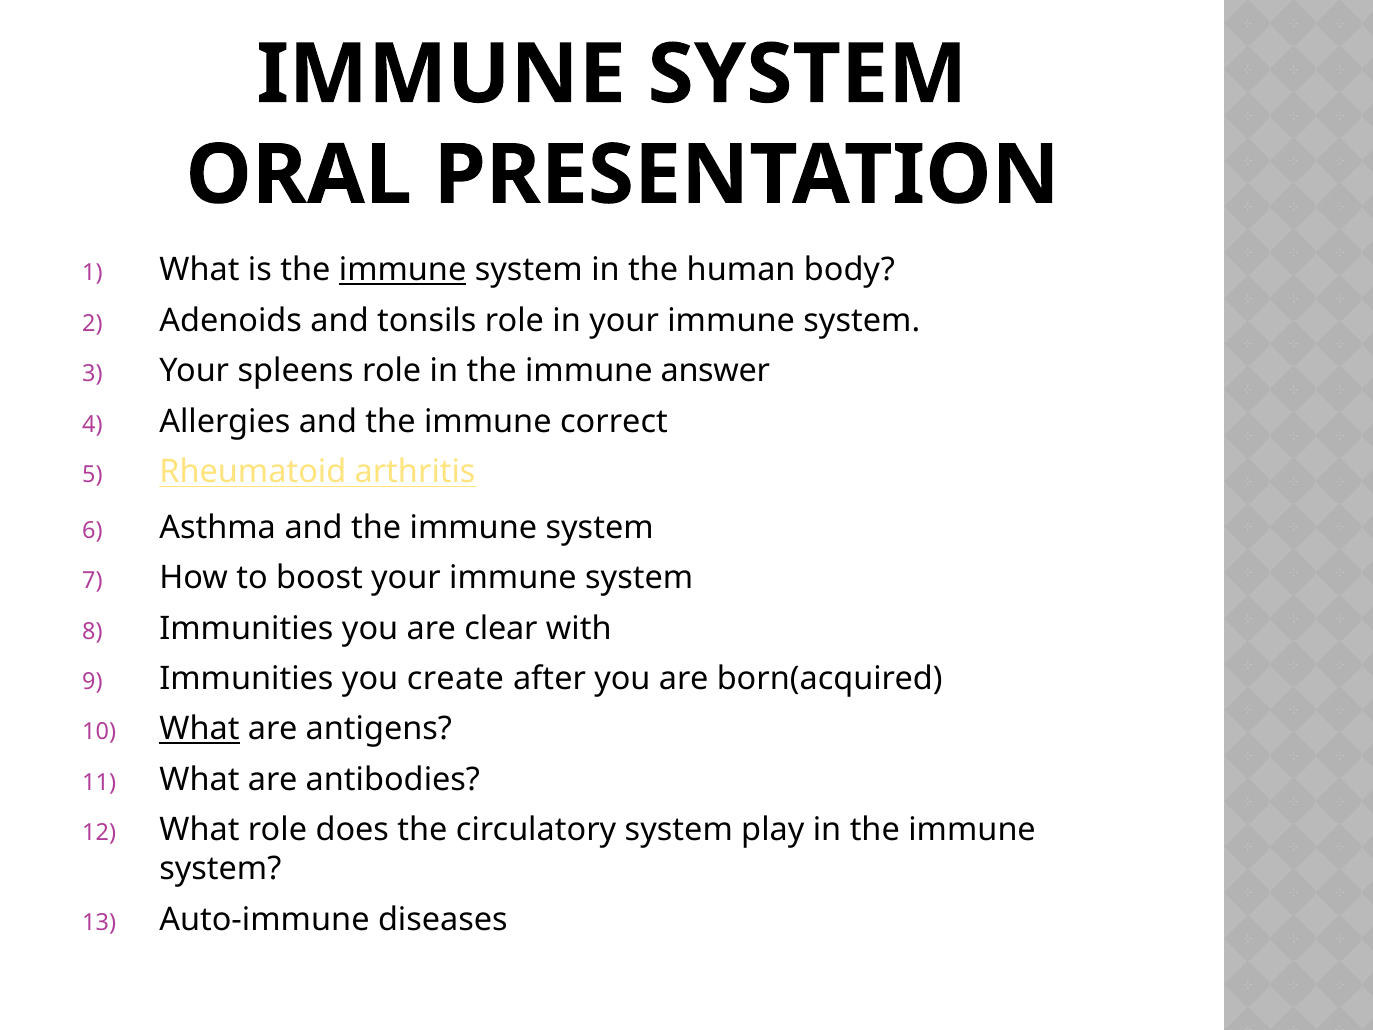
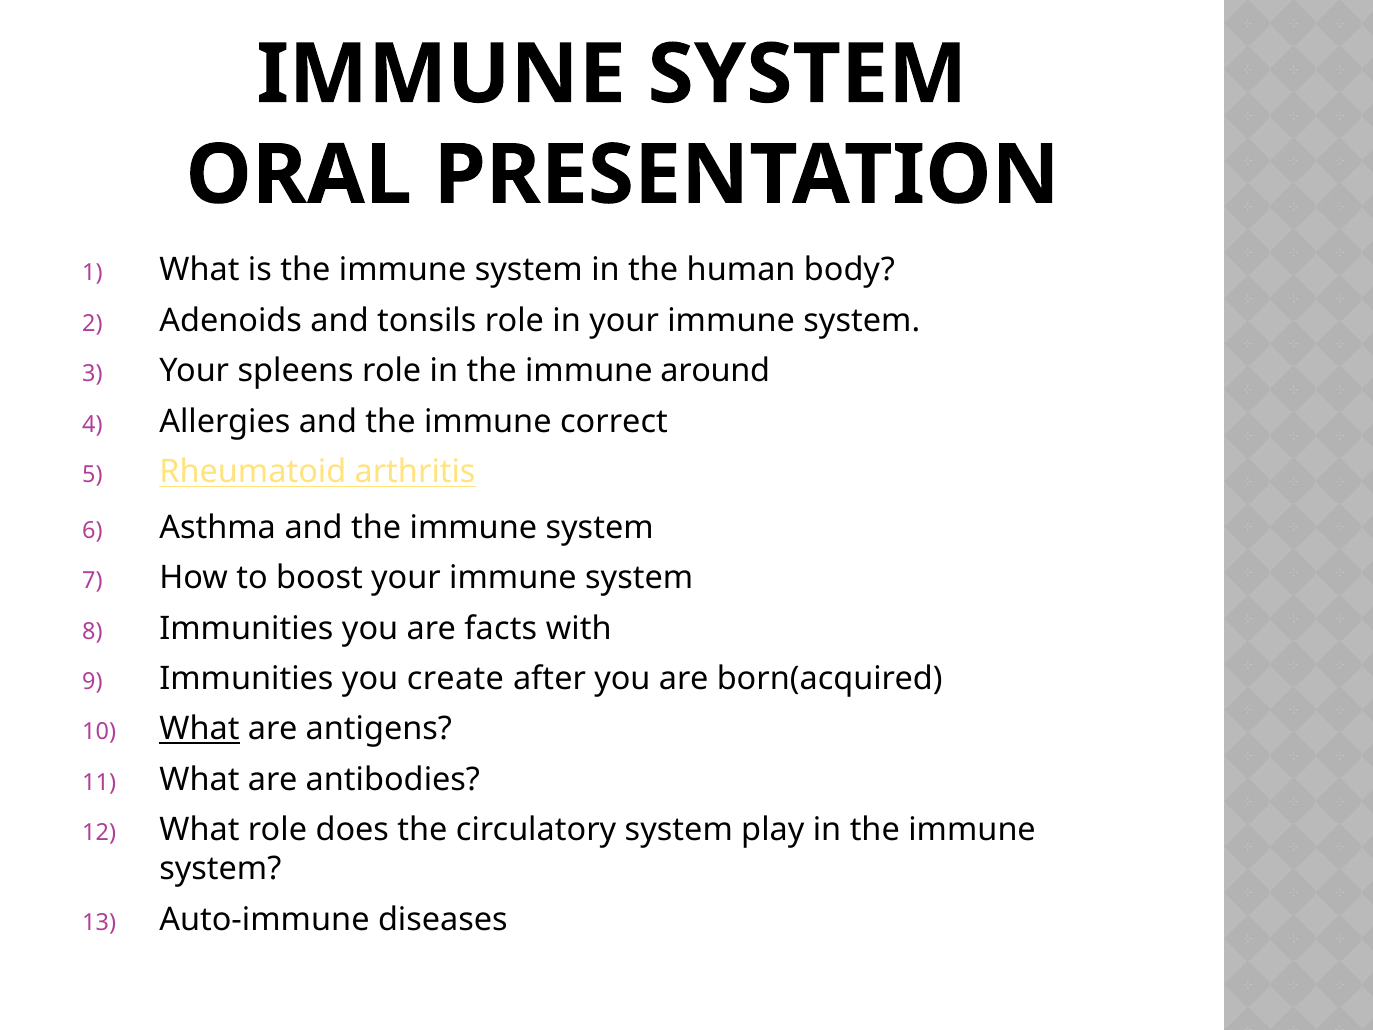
immune at (403, 270) underline: present -> none
answer: answer -> around
clear: clear -> facts
